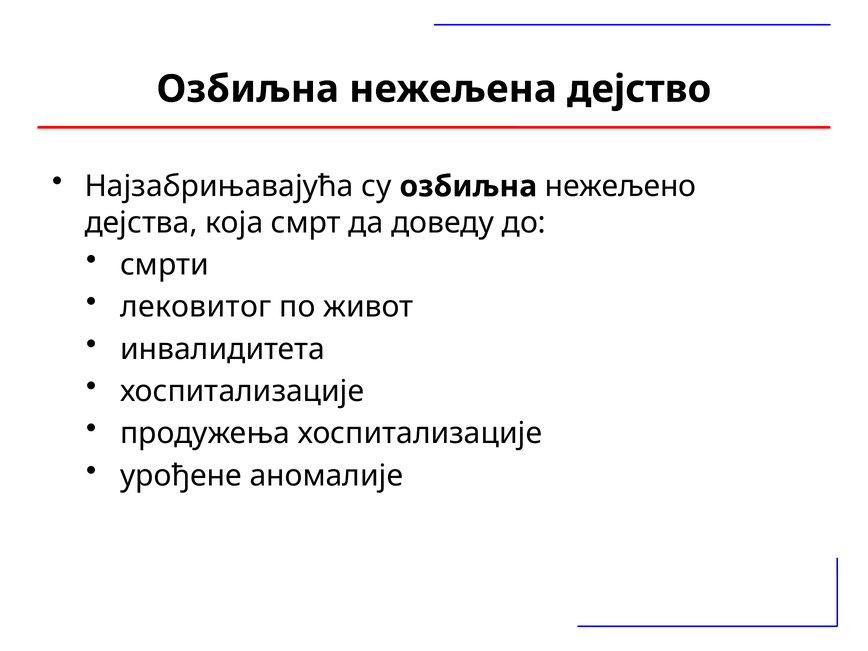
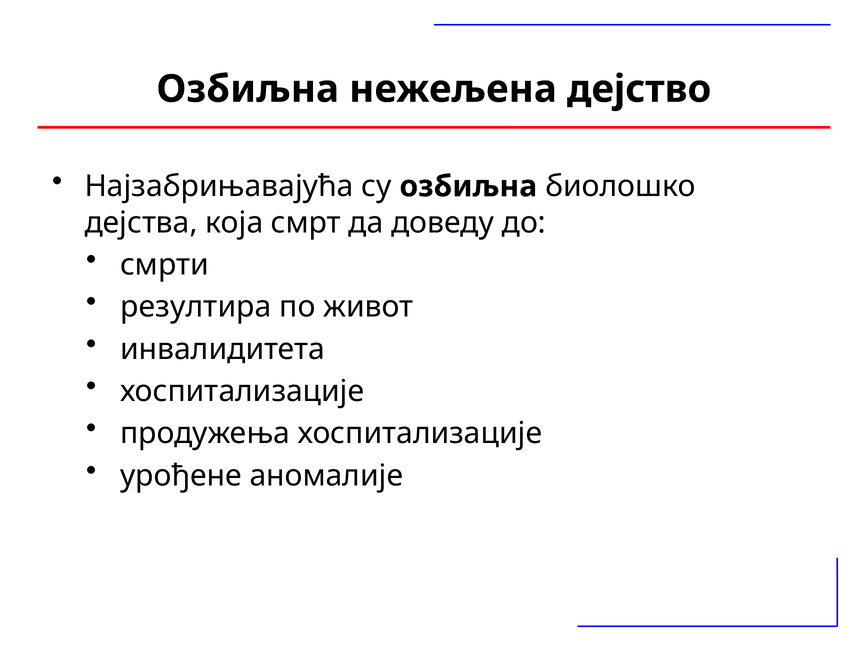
нежељено: нежељено -> биолошко
лековитог: лековитог -> резултира
